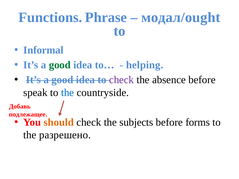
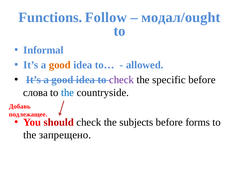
Phrase: Phrase -> Follow
good at (60, 65) colour: green -> orange
helping: helping -> allowed
absence: absence -> specific
speak: speak -> слова
should colour: orange -> red
разрешено: разрешено -> запрещено
